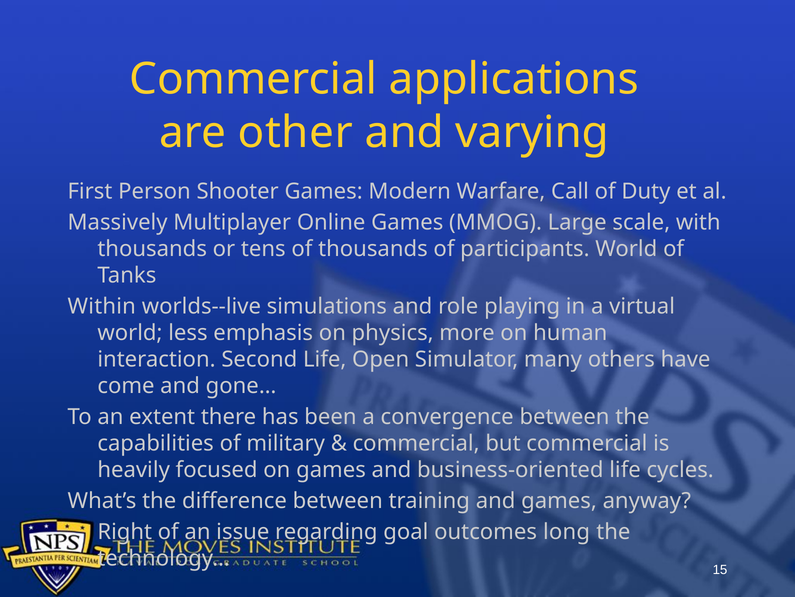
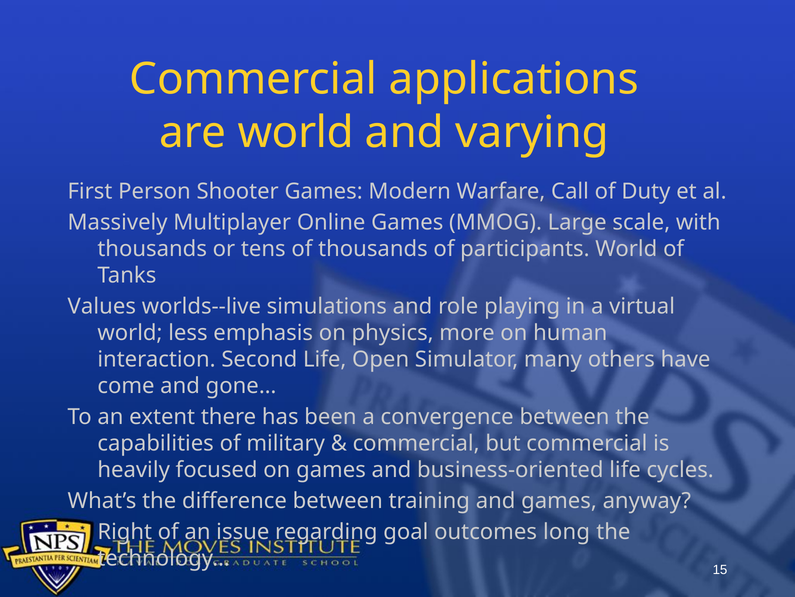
are other: other -> world
Within: Within -> Values
